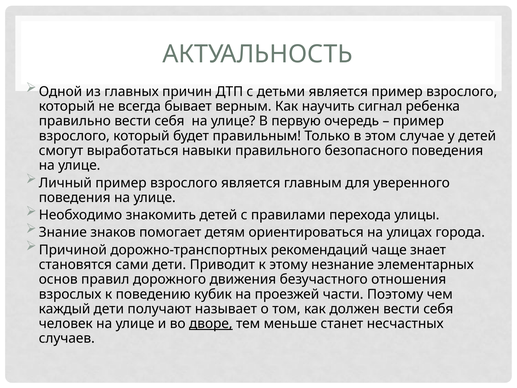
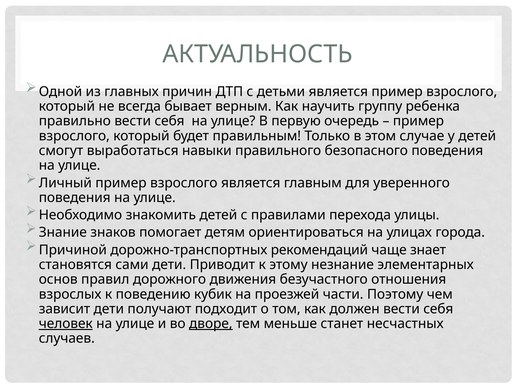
сигнал: сигнал -> группу
каждый: каждый -> зависит
называет: называет -> подходит
человек underline: none -> present
